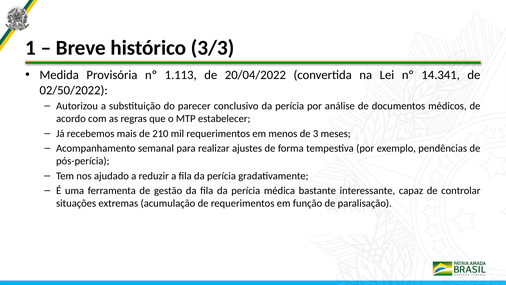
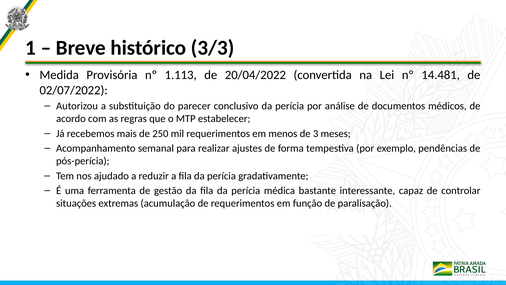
14.341: 14.341 -> 14.481
02/50/2022: 02/50/2022 -> 02/07/2022
210: 210 -> 250
